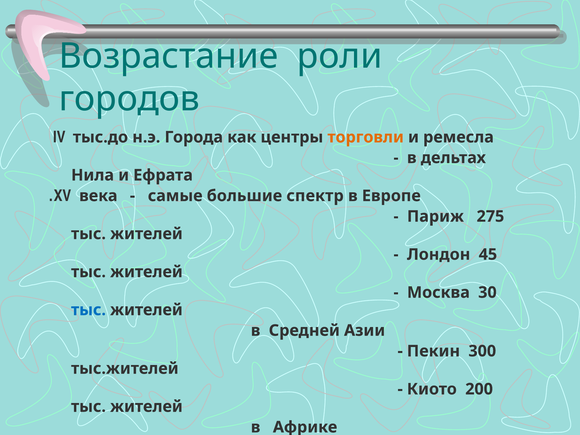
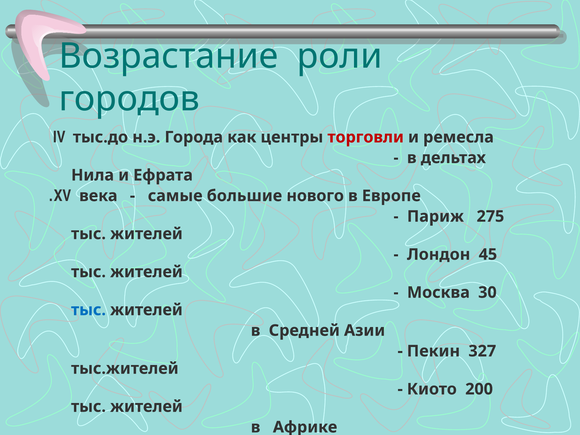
торговли colour: orange -> red
спектр: спектр -> нового
300: 300 -> 327
